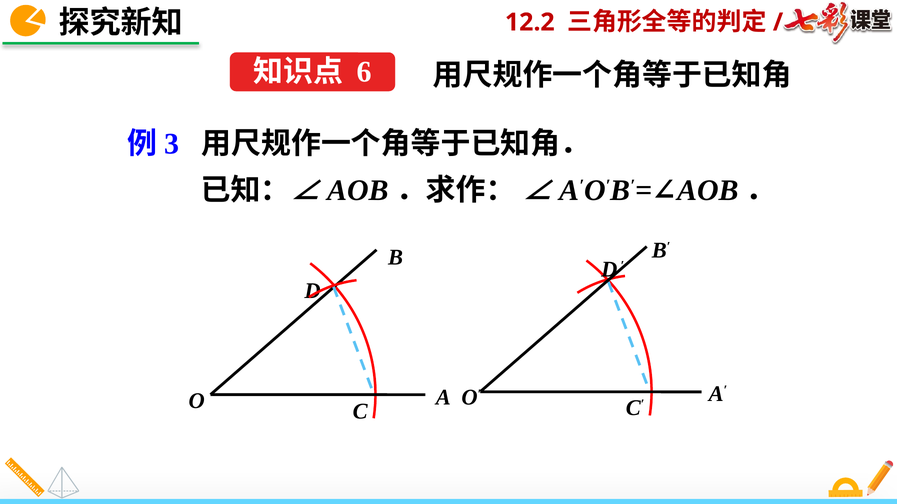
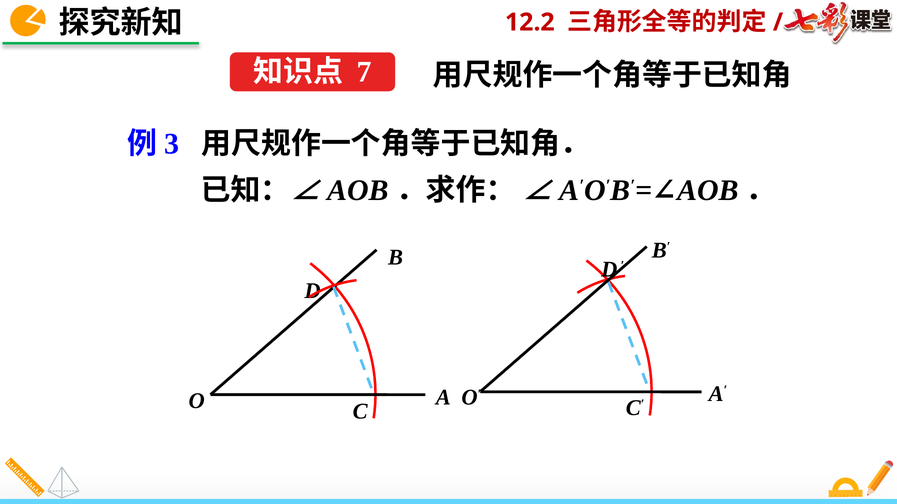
6: 6 -> 7
